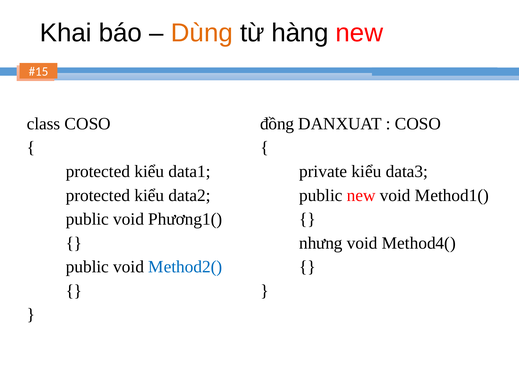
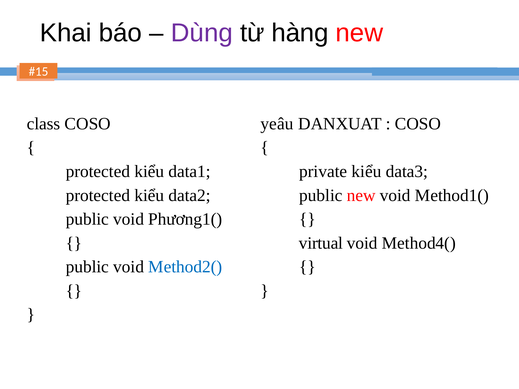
Dùng colour: orange -> purple
đồng: đồng -> yeâu
nhưng: nhưng -> virtual
